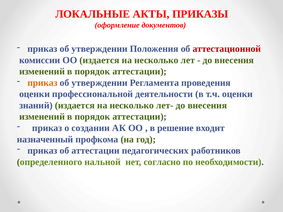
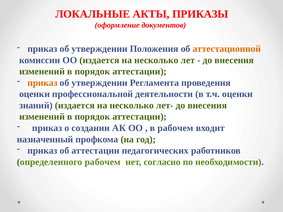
аттестационной colour: red -> orange
в решение: решение -> рабочем
определенного нальной: нальной -> рабочем
